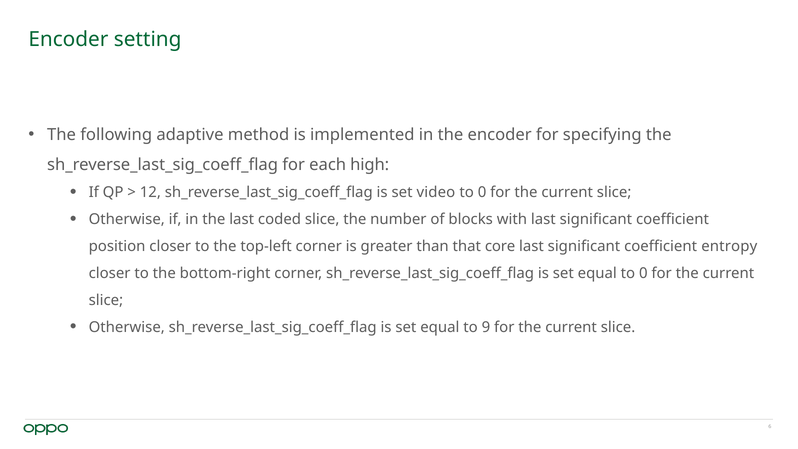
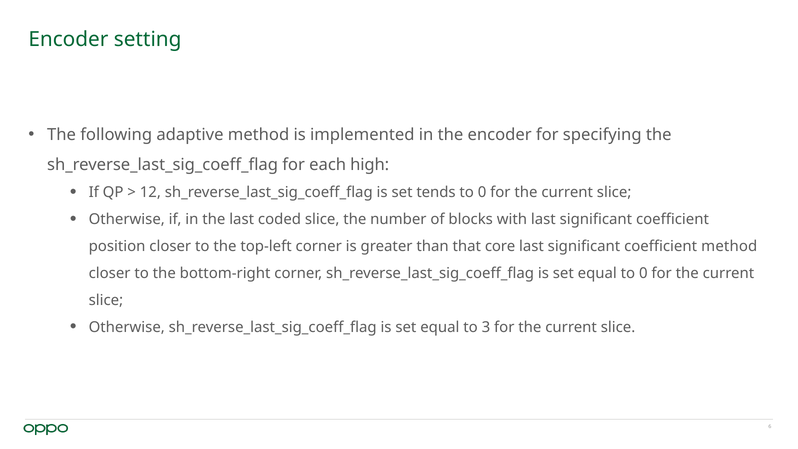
video: video -> tends
coefficient entropy: entropy -> method
9: 9 -> 3
